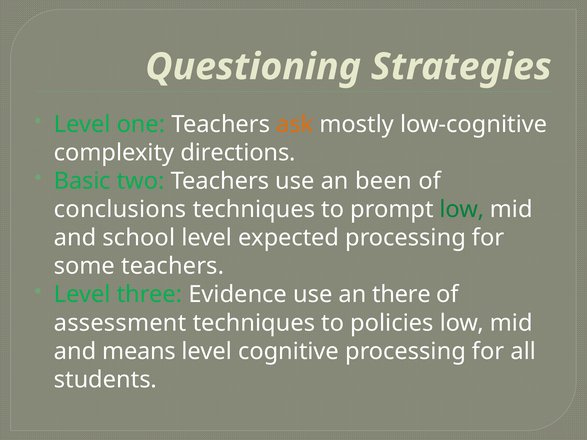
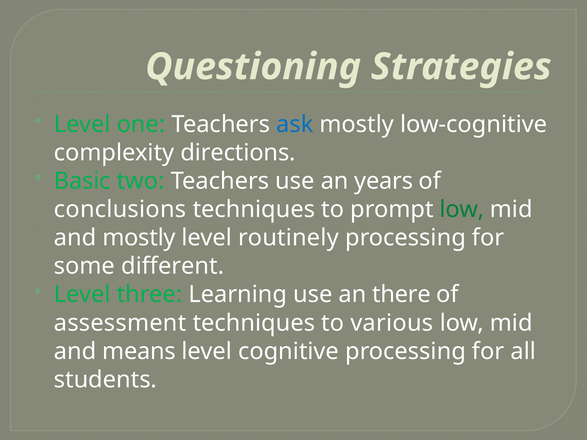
ask colour: orange -> blue
been: been -> years
and school: school -> mostly
expected: expected -> routinely
some teachers: teachers -> different
Evidence: Evidence -> Learning
policies: policies -> various
